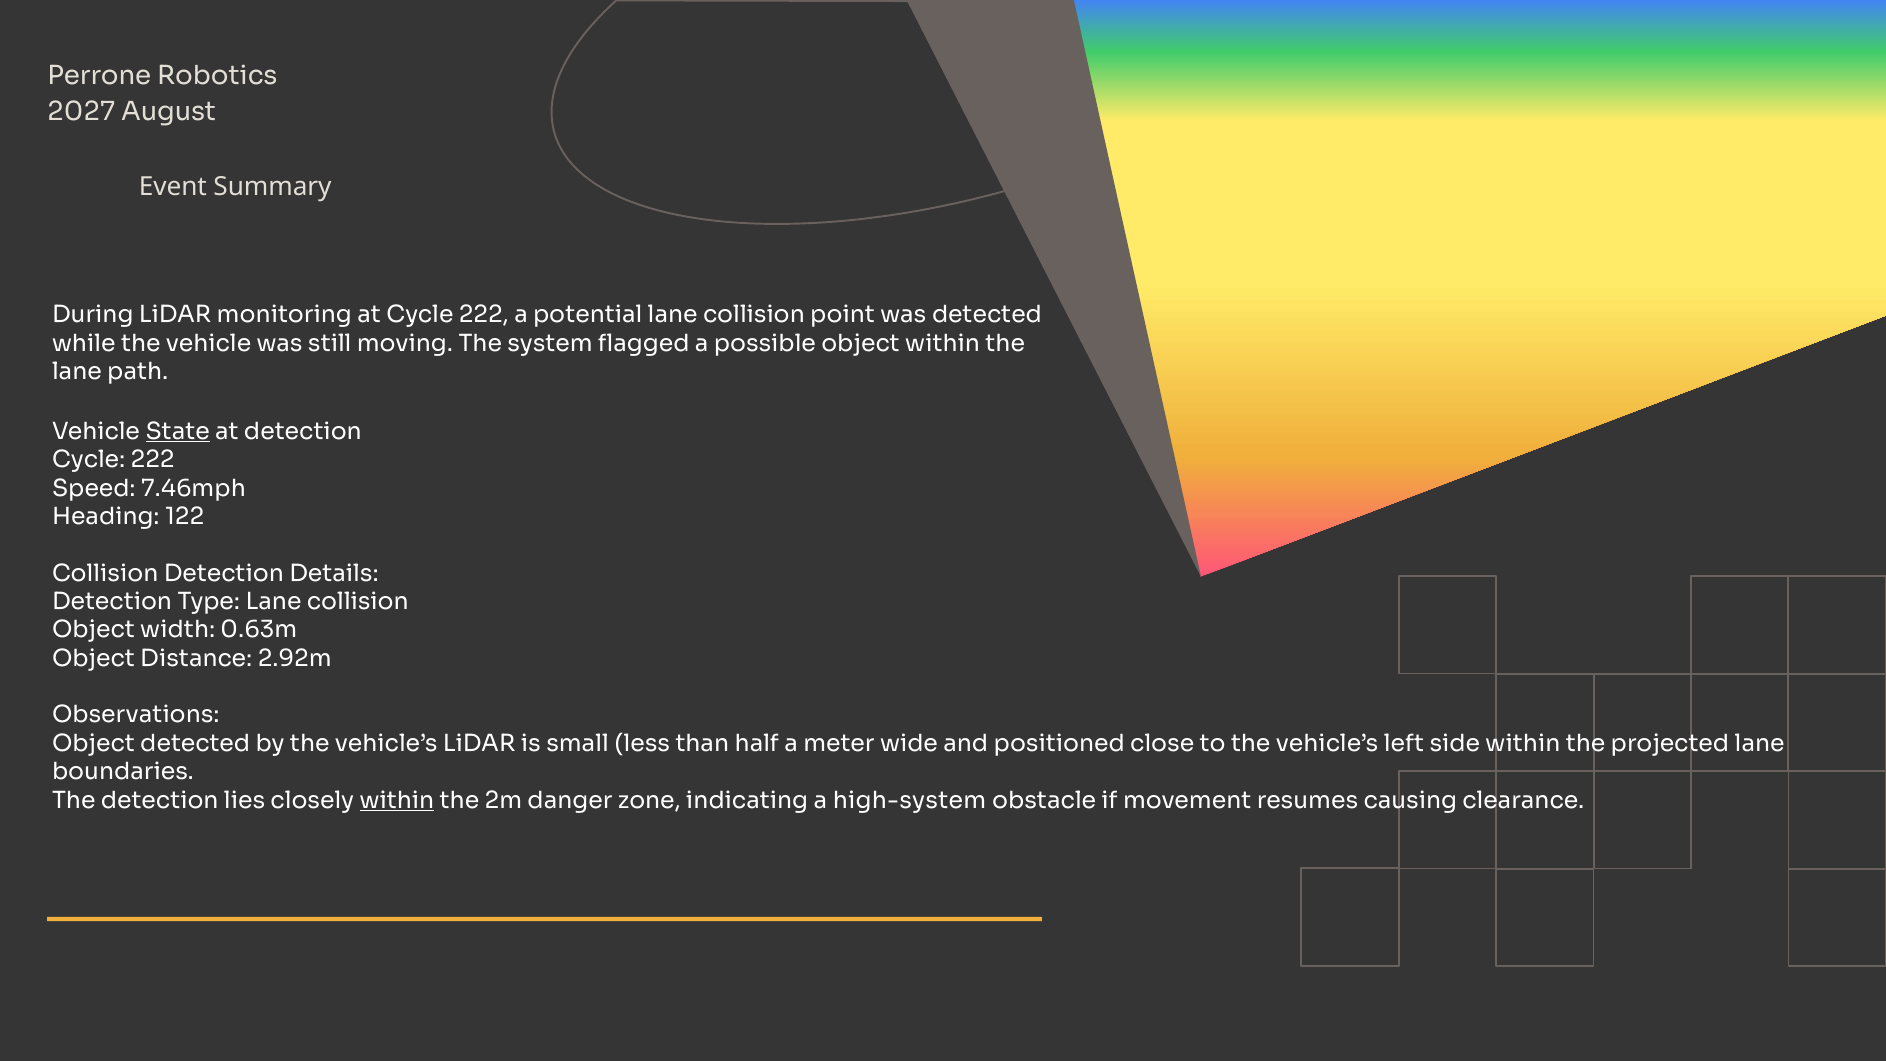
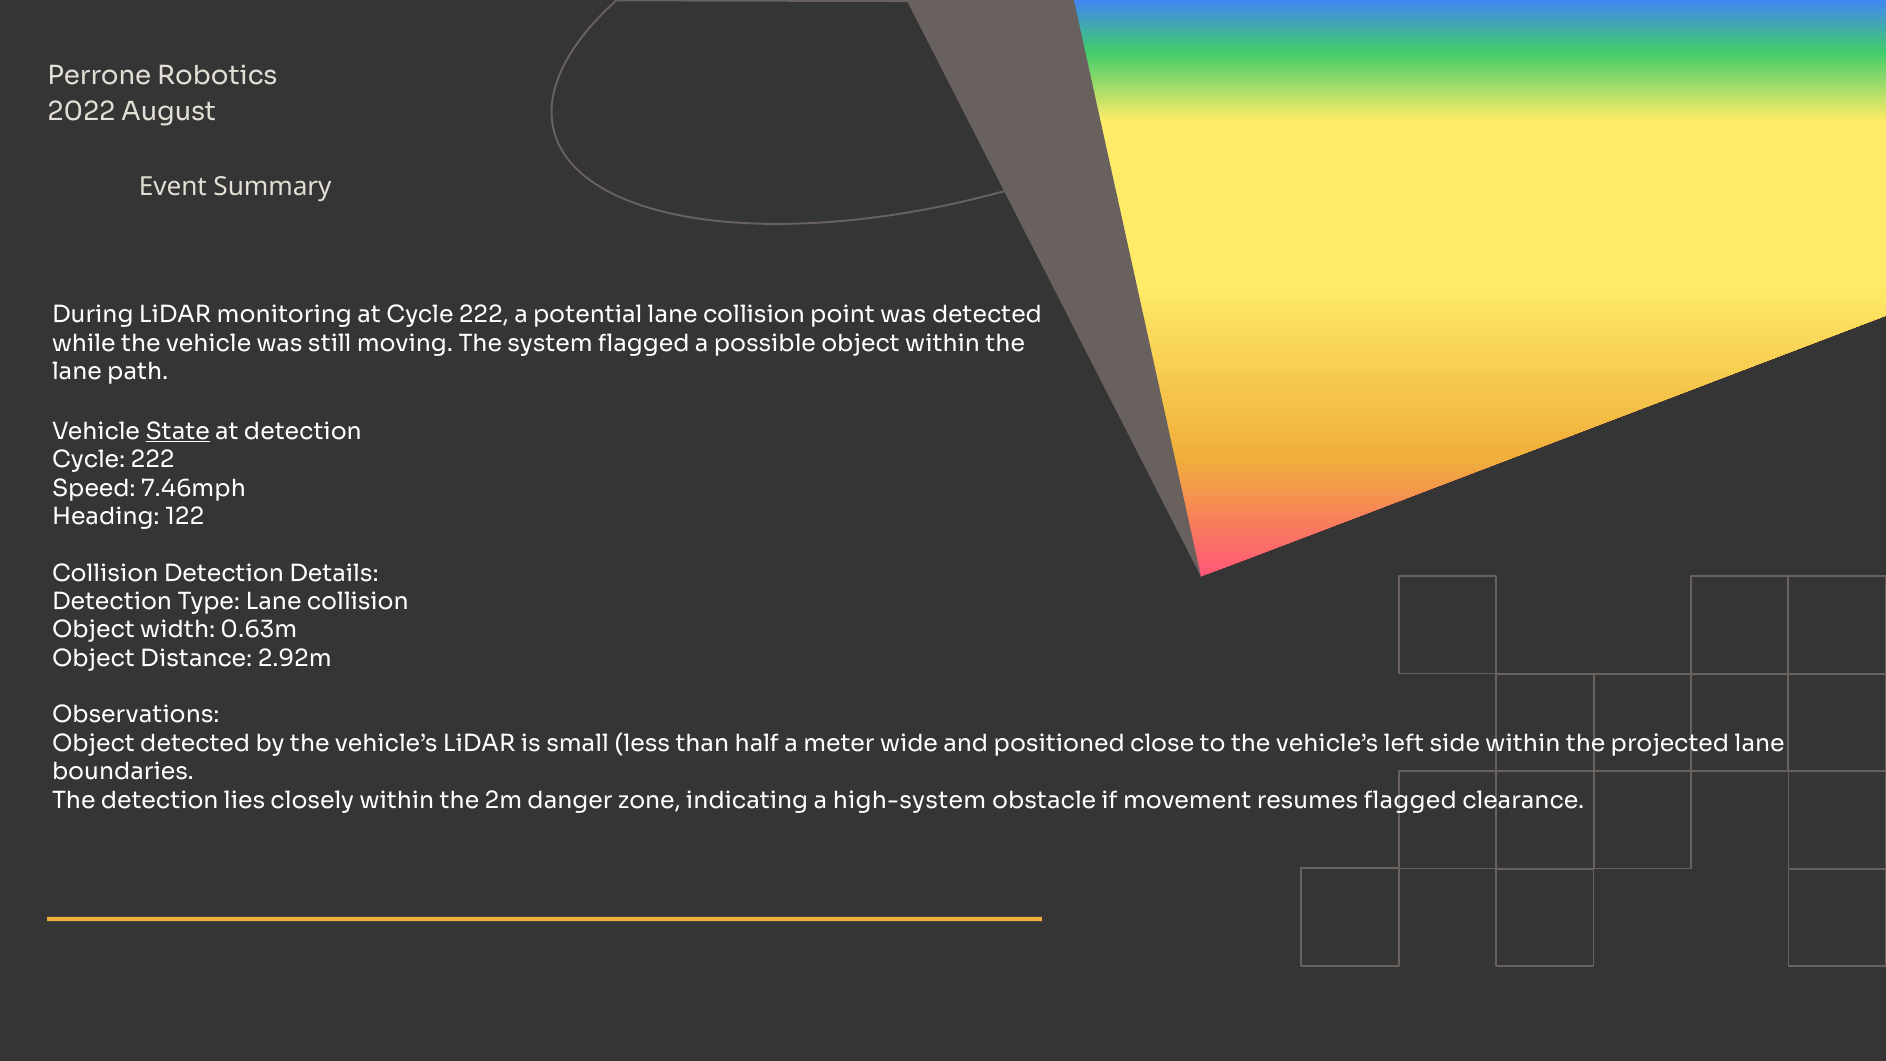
2027: 2027 -> 2022
within at (397, 800) underline: present -> none
resumes causing: causing -> flagged
